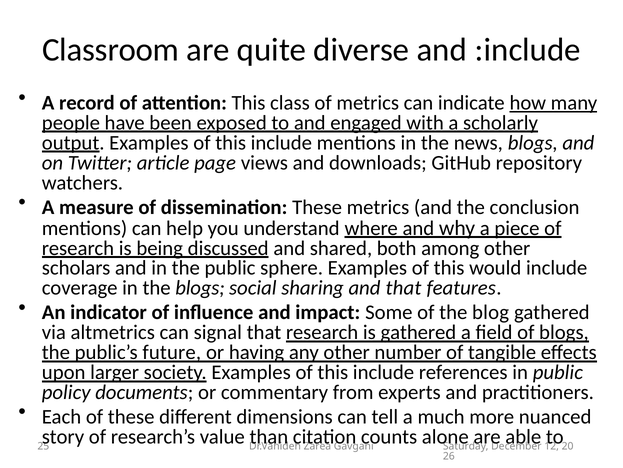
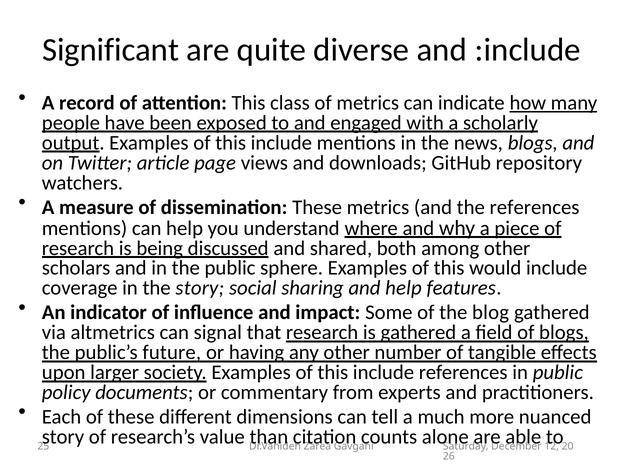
Classroom: Classroom -> Significant
the conclusion: conclusion -> references
the blogs: blogs -> story
and that: that -> help
